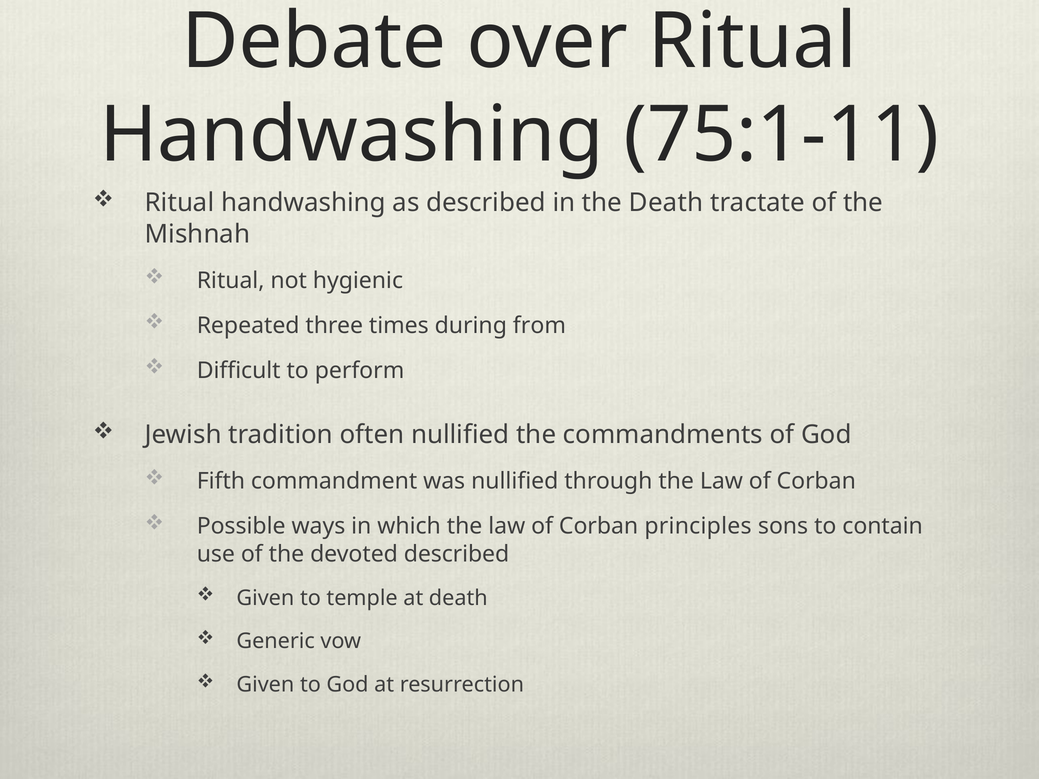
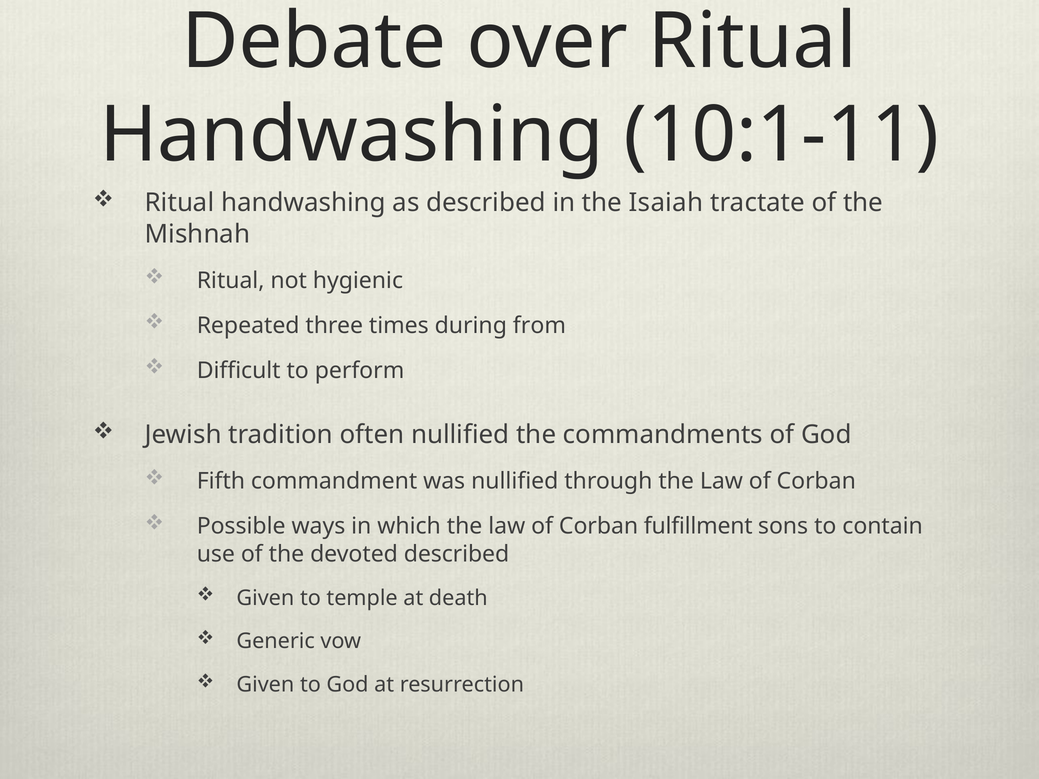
75:1-11: 75:1-11 -> 10:1-11
the Death: Death -> Isaiah
principles: principles -> fulfillment
